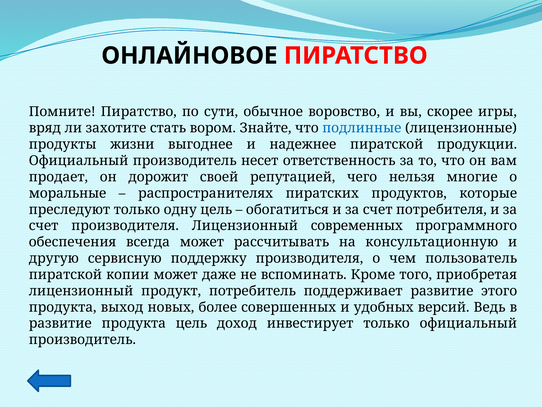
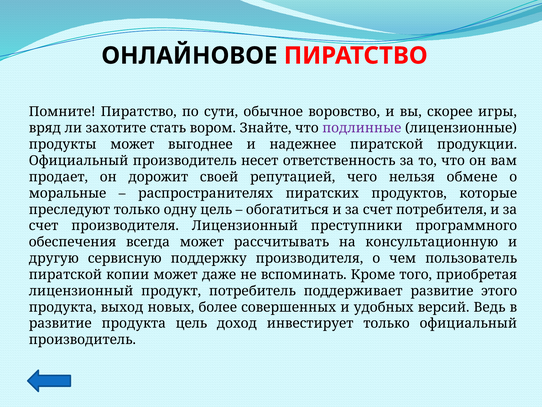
подлинные colour: blue -> purple
продукты жизни: жизни -> может
многие: многие -> обмене
современных: современных -> преступники
